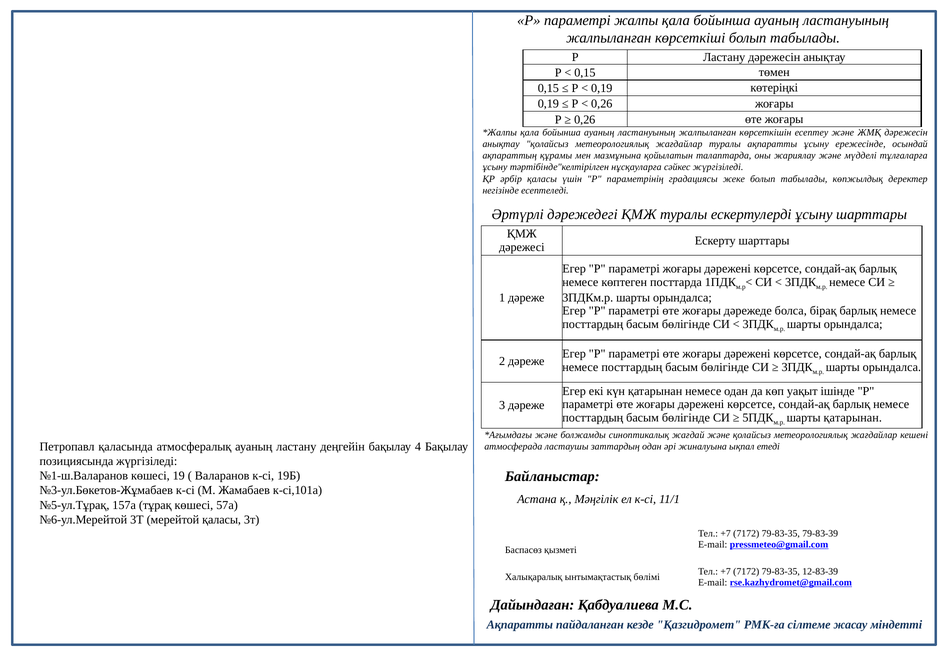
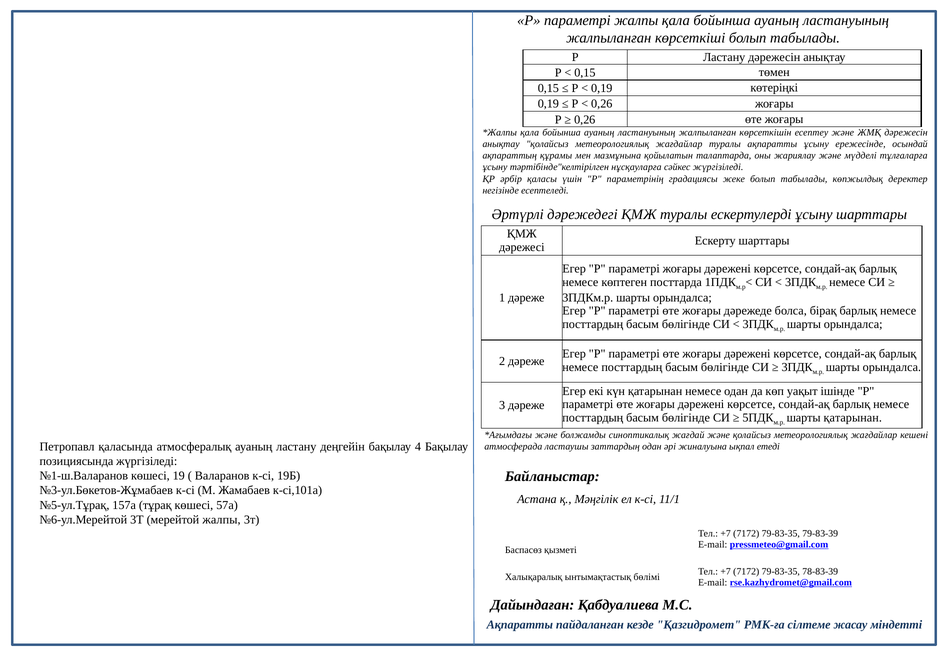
мерейтой қаласы: қаласы -> жалпы
12-83-39: 12-83-39 -> 78-83-39
